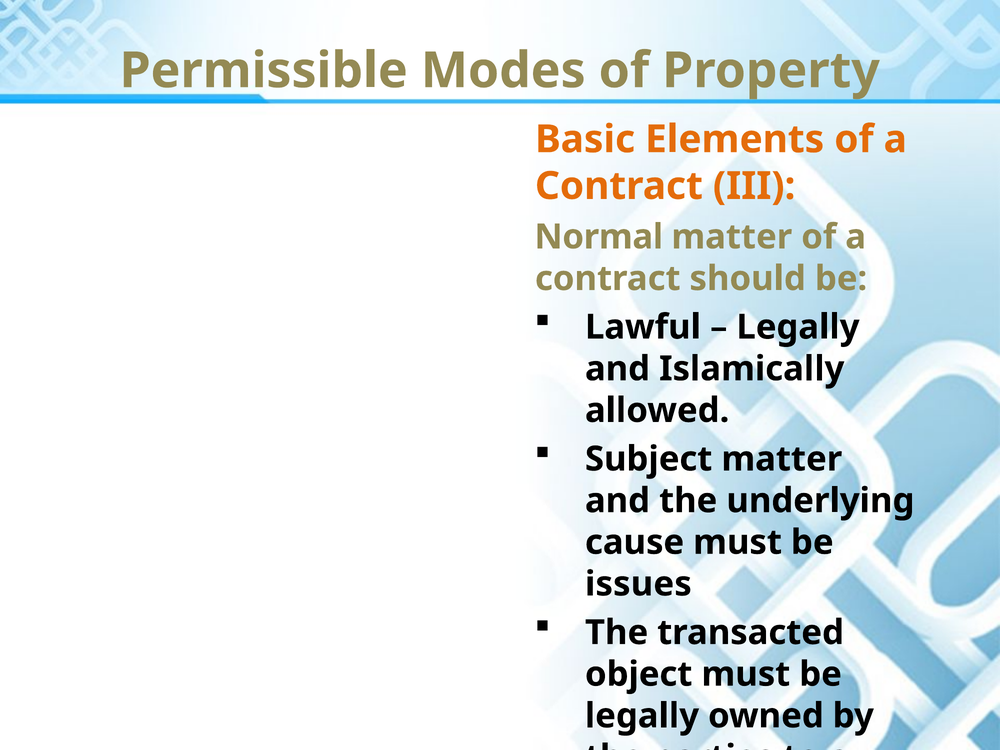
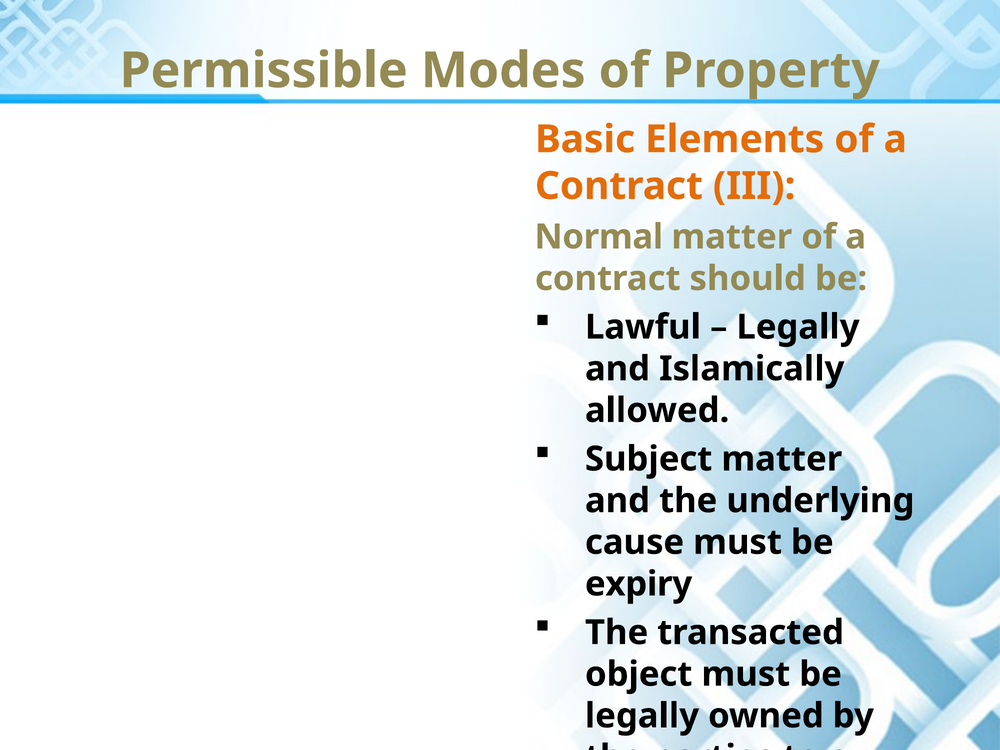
issues: issues -> expiry
